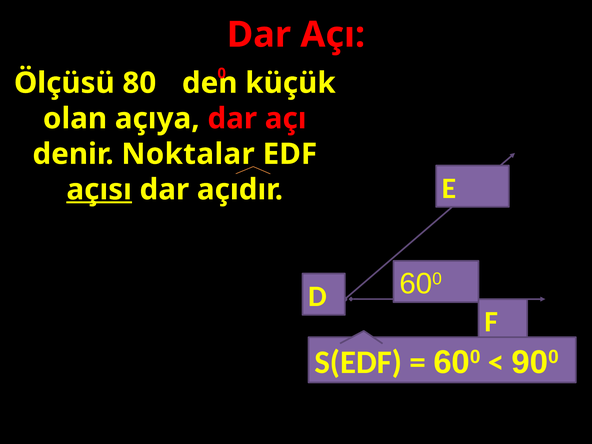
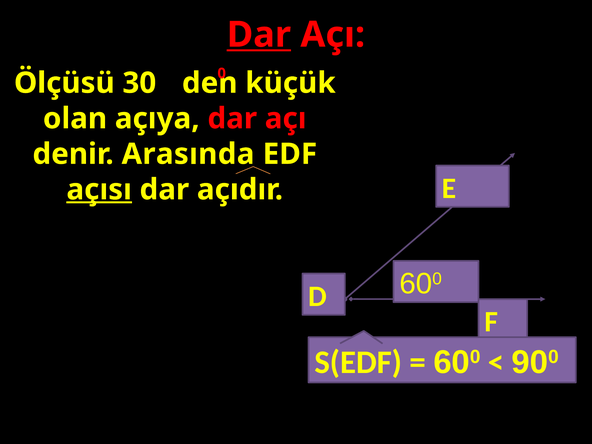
Dar at (259, 35) underline: none -> present
80: 80 -> 30
Noktalar: Noktalar -> Arasında
